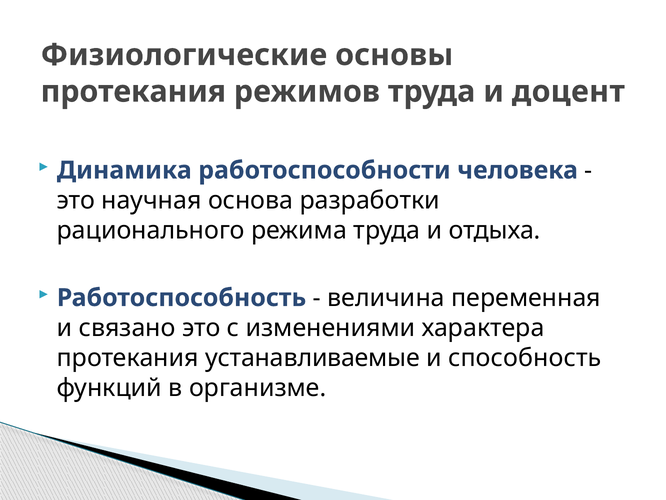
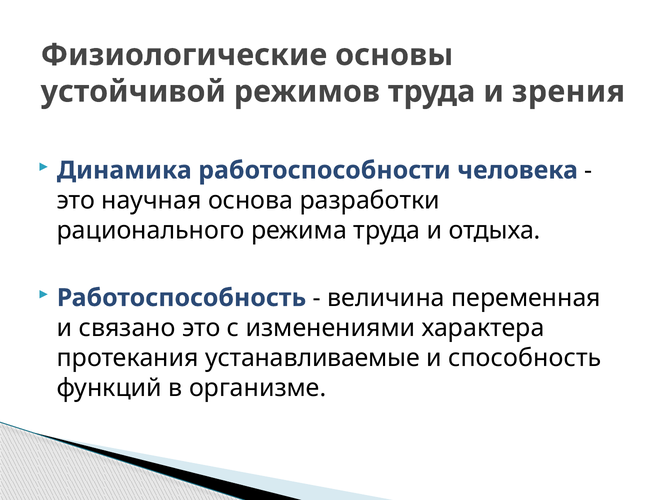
протекания at (133, 92): протекания -> устойчивой
доцент: доцент -> зрения
